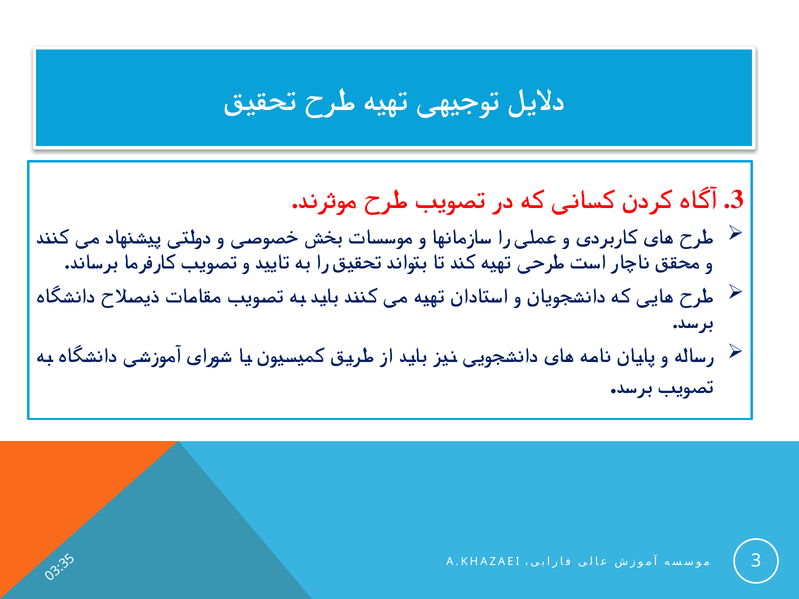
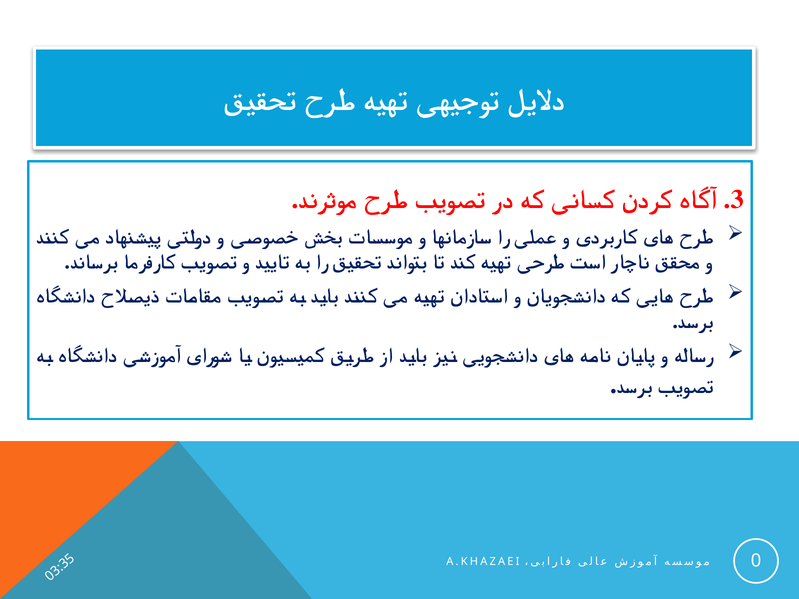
A.KHAZAEI 3: 3 -> 0
